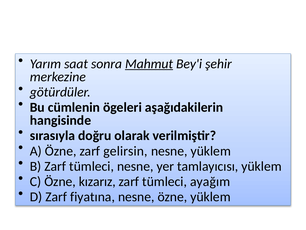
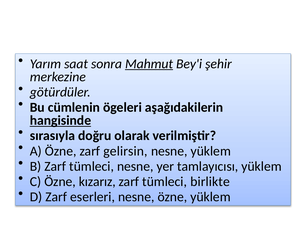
hangisinde underline: none -> present
ayağım: ayağım -> birlikte
fiyatına: fiyatına -> eserleri
